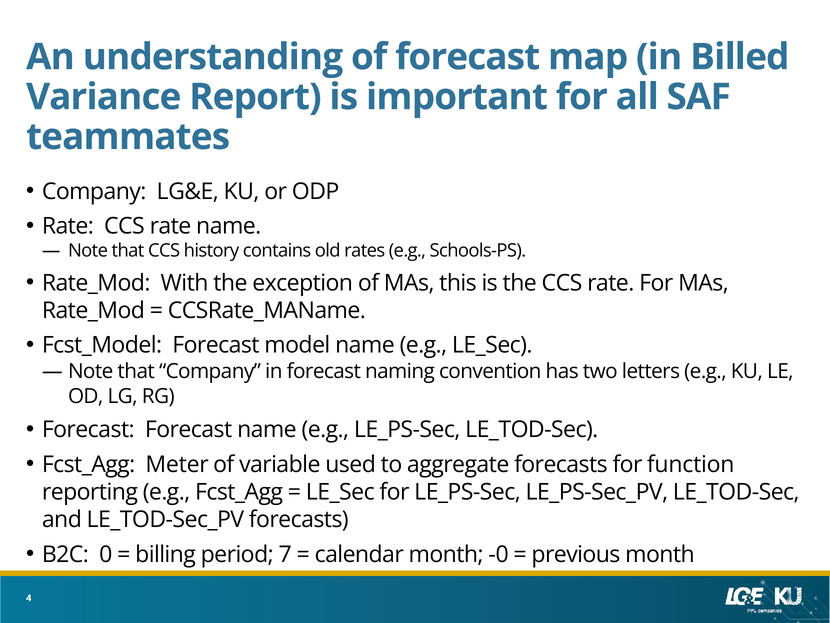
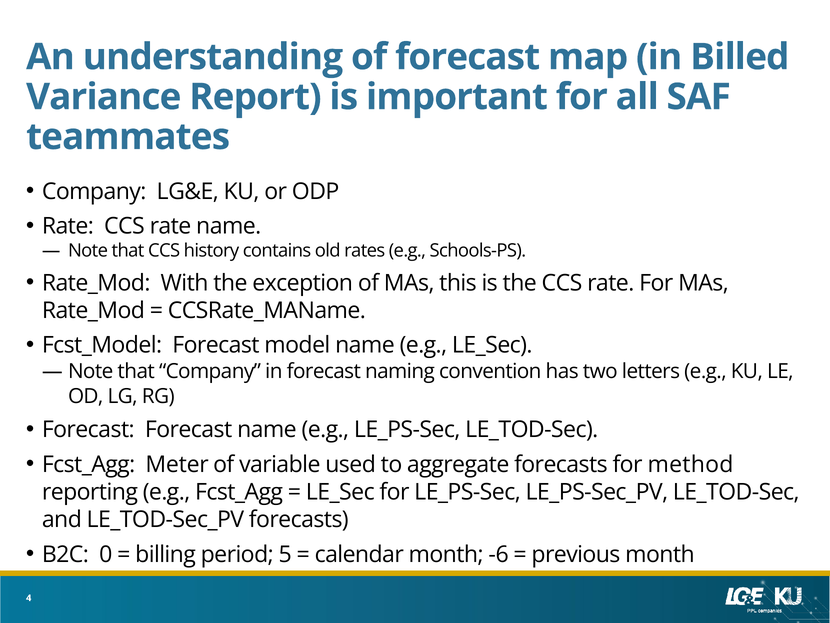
function: function -> method
7: 7 -> 5
-0: -0 -> -6
